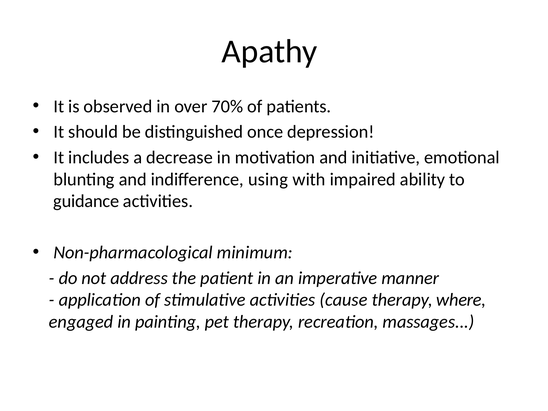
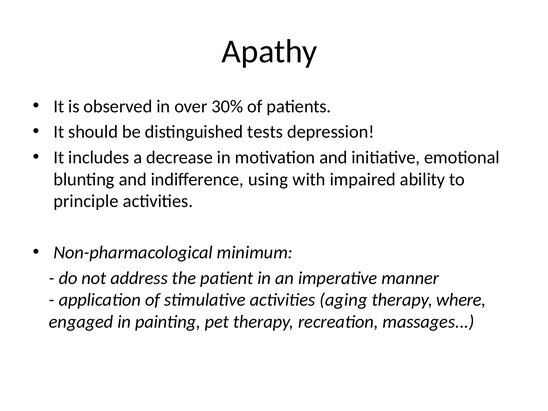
70%: 70% -> 30%
once: once -> tests
guidance: guidance -> principle
cause: cause -> aging
